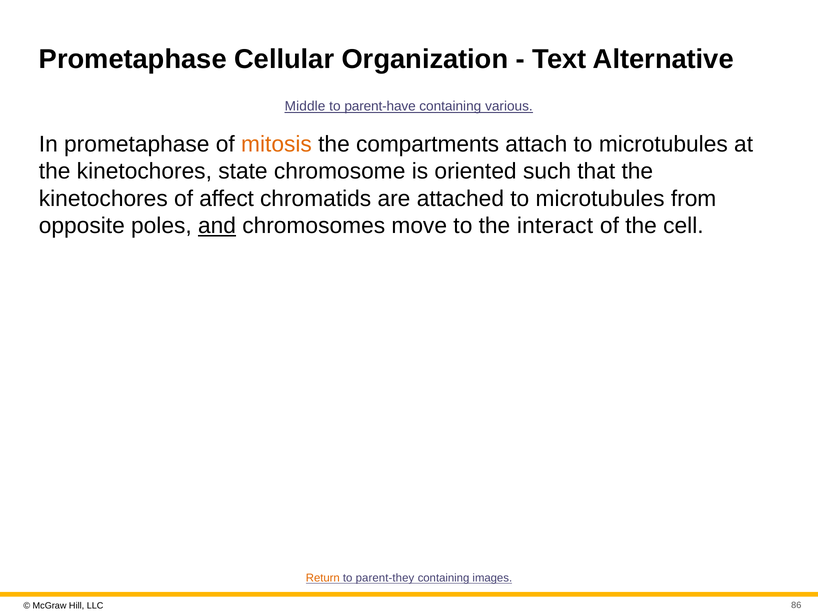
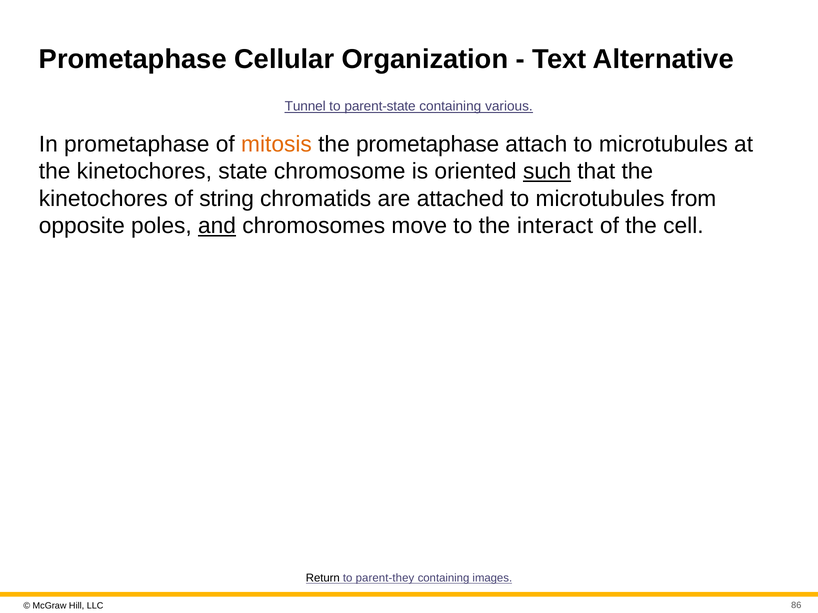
Middle: Middle -> Tunnel
parent-have: parent-have -> parent-state
the compartments: compartments -> prometaphase
such underline: none -> present
affect: affect -> string
Return colour: orange -> black
